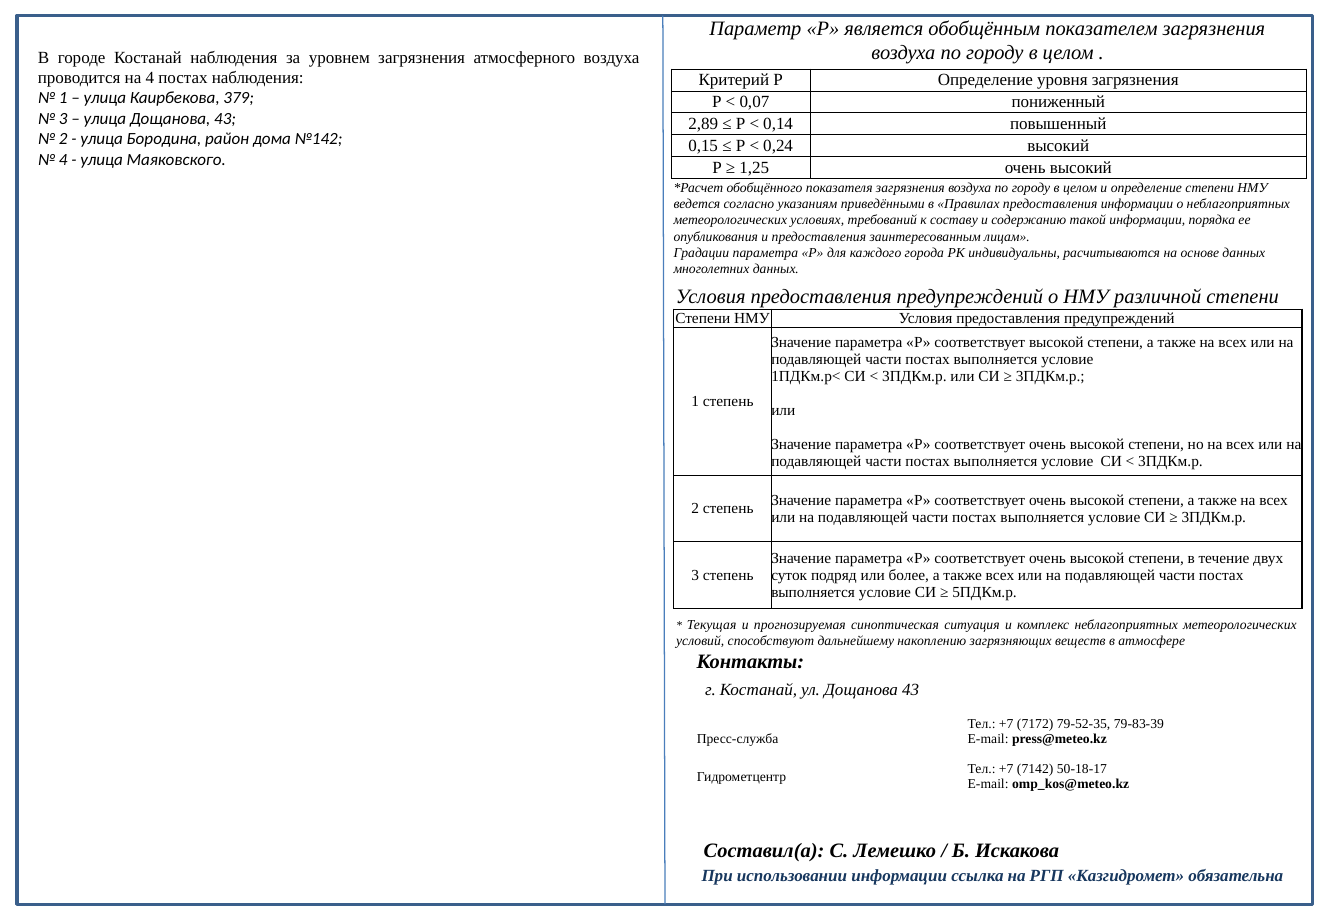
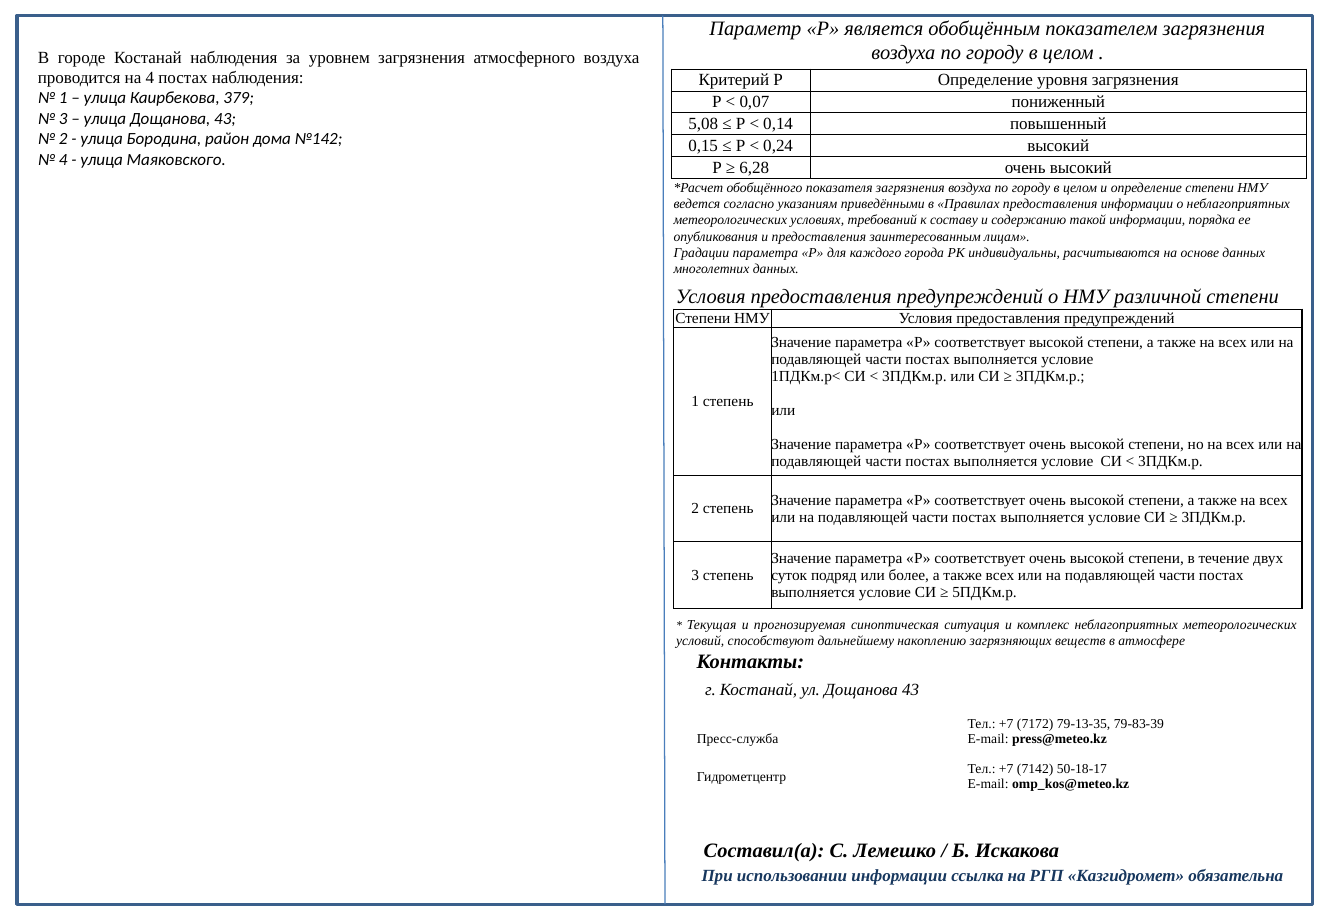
2,89: 2,89 -> 5,08
1,25: 1,25 -> 6,28
79-52-35: 79-52-35 -> 79-13-35
